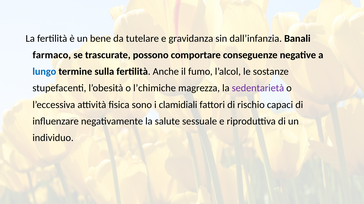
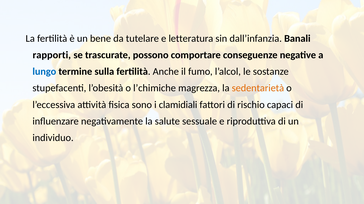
gravidanza: gravidanza -> letteratura
farmaco: farmaco -> rapporti
sedentarietà colour: purple -> orange
